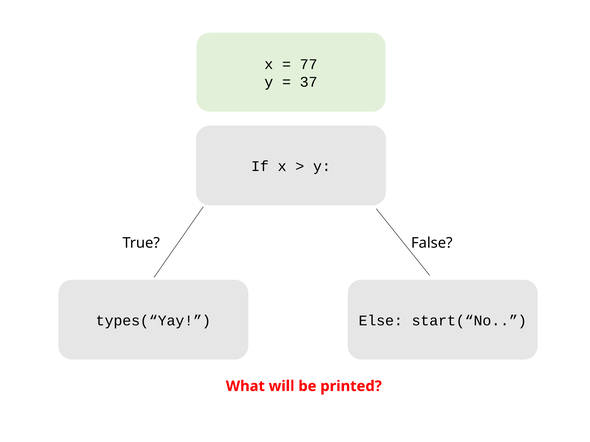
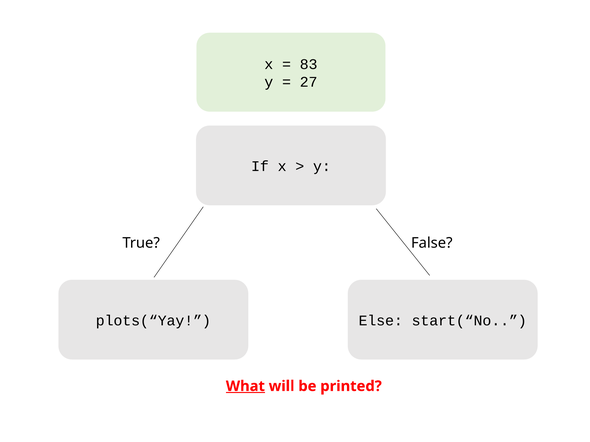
77: 77 -> 83
37: 37 -> 27
types(“Yay: types(“Yay -> plots(“Yay
What underline: none -> present
